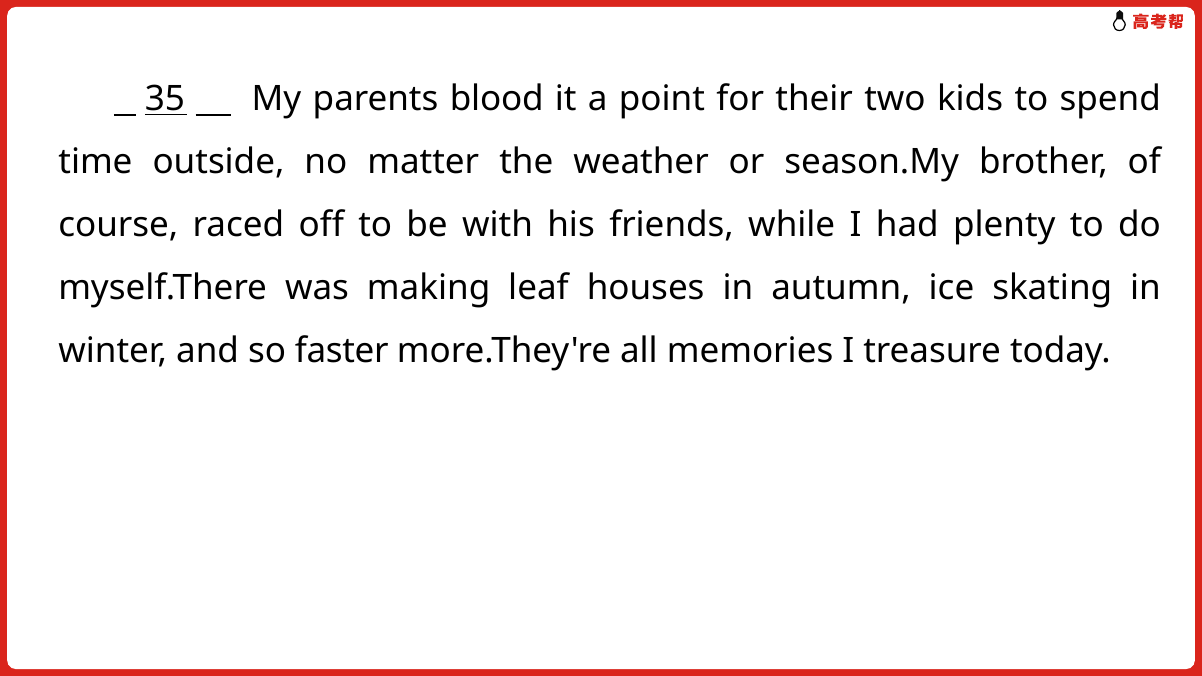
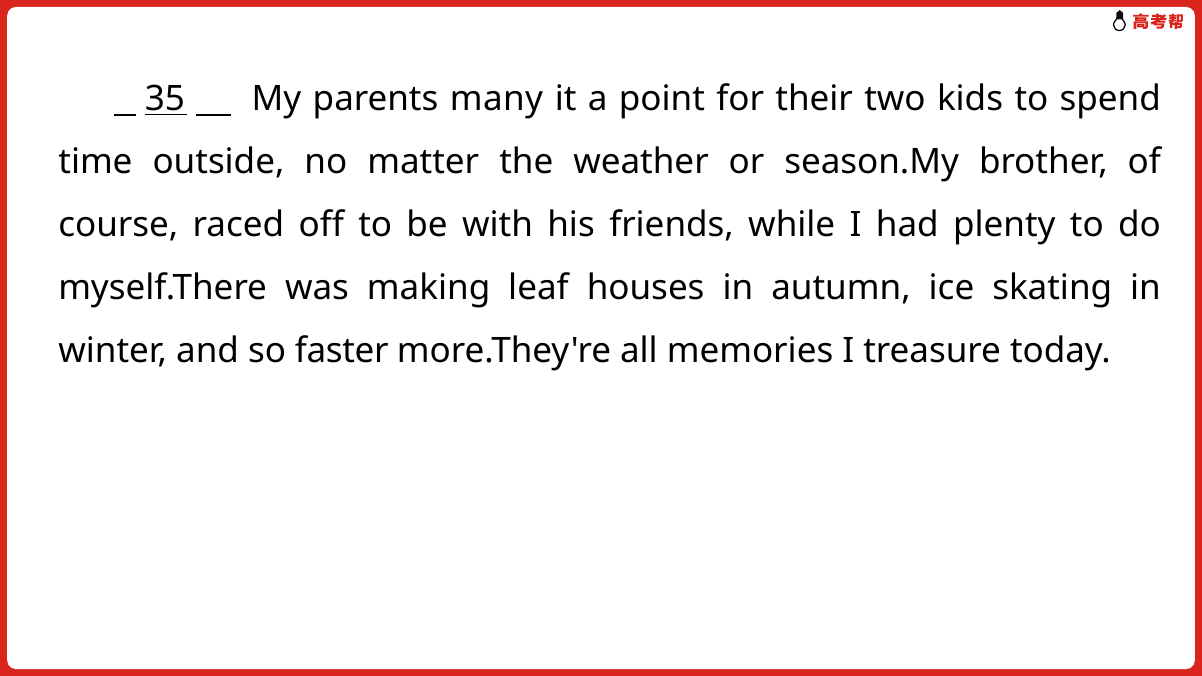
blood: blood -> many
